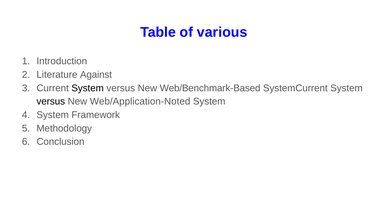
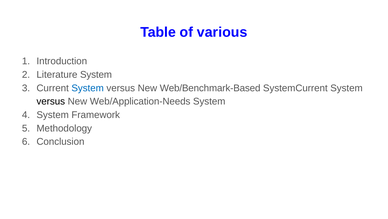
Literature Against: Against -> System
System at (88, 88) colour: black -> blue
Web/Application-Noted: Web/Application-Noted -> Web/Application-Needs
